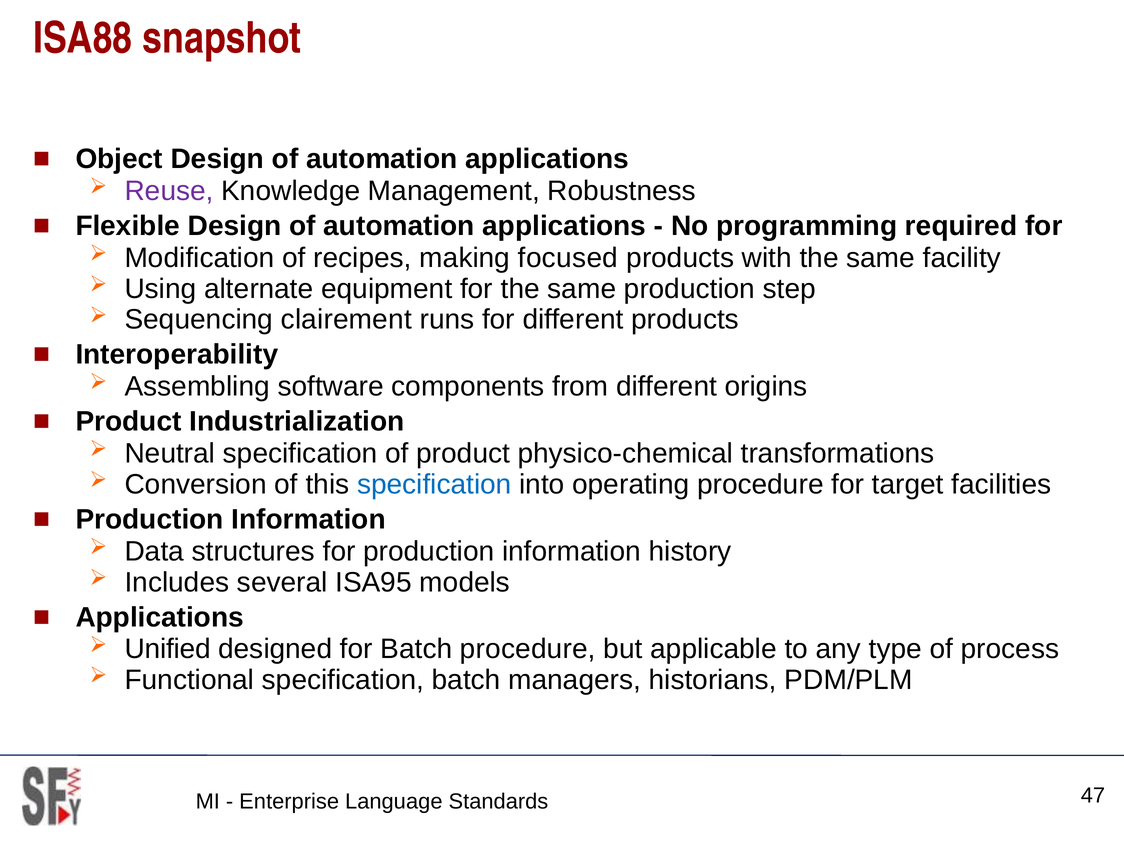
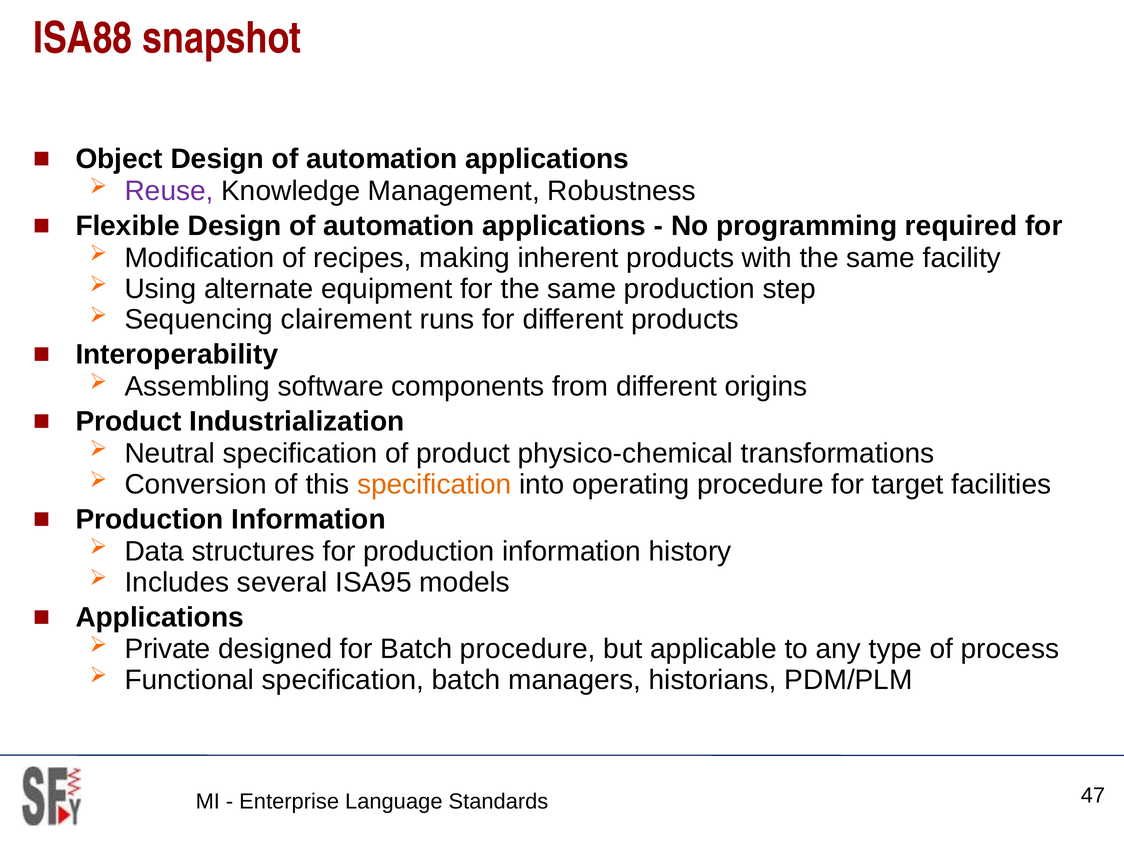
focused: focused -> inherent
specification at (434, 484) colour: blue -> orange
Unified: Unified -> Private
